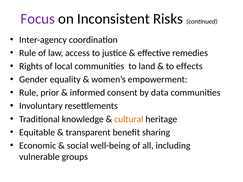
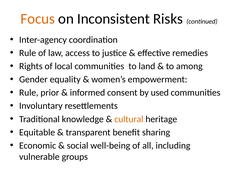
Focus colour: purple -> orange
effects: effects -> among
data: data -> used
